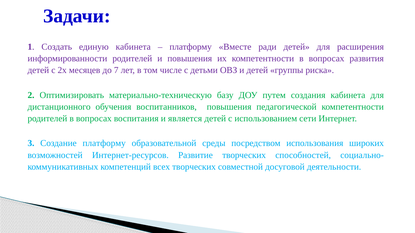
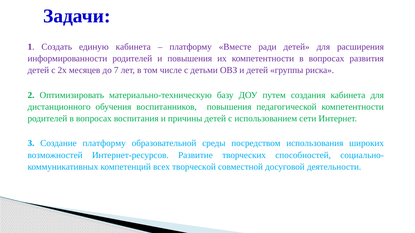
является: является -> причины
всех творческих: творческих -> творческой
